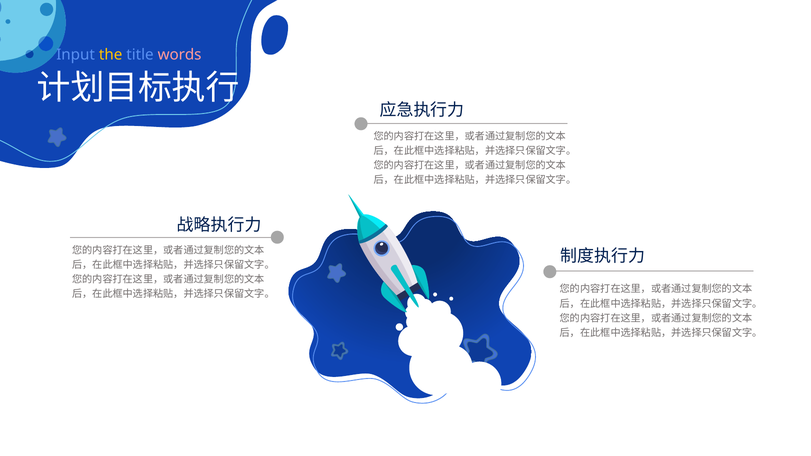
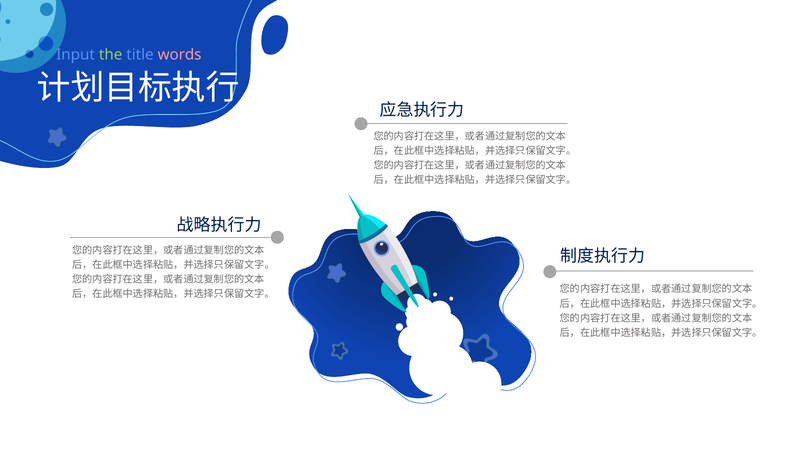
the colour: yellow -> light green
